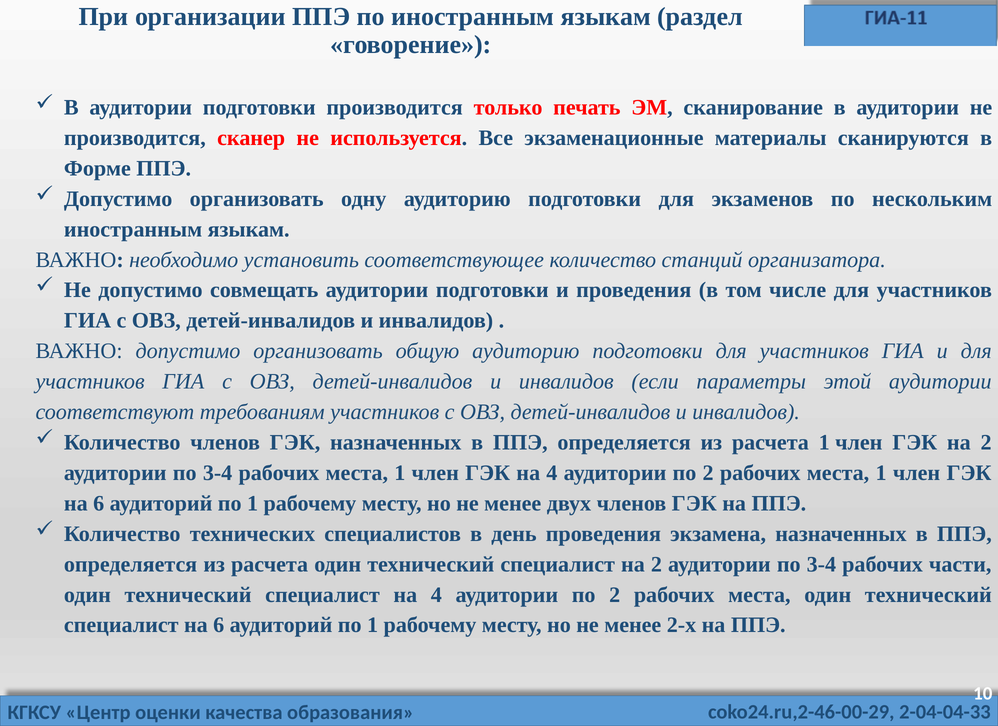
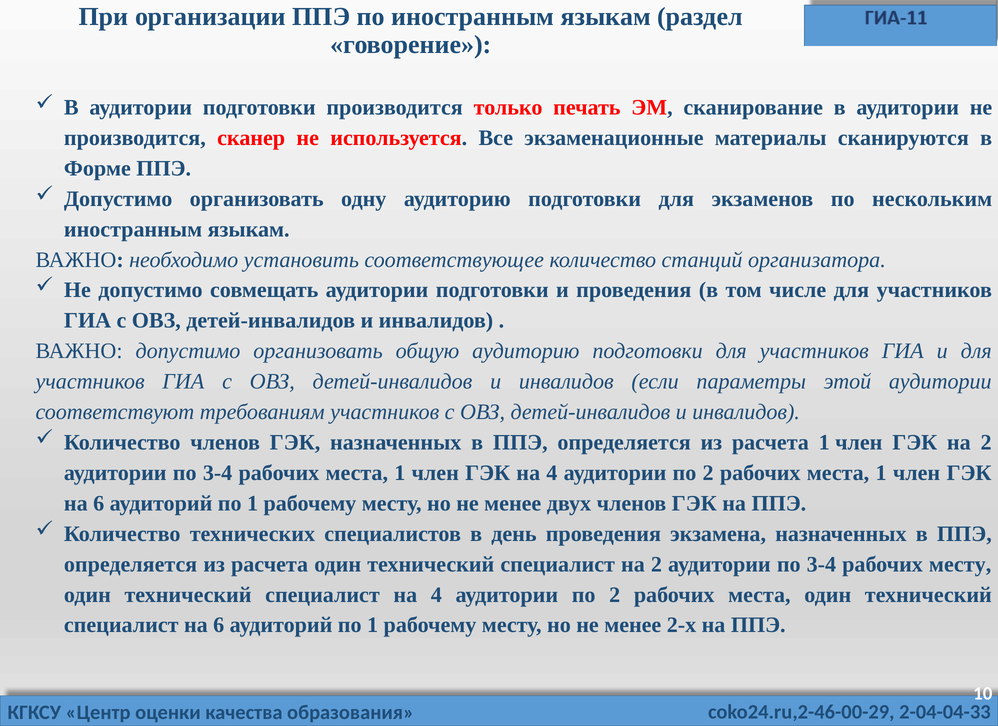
рабочих части: части -> месту
